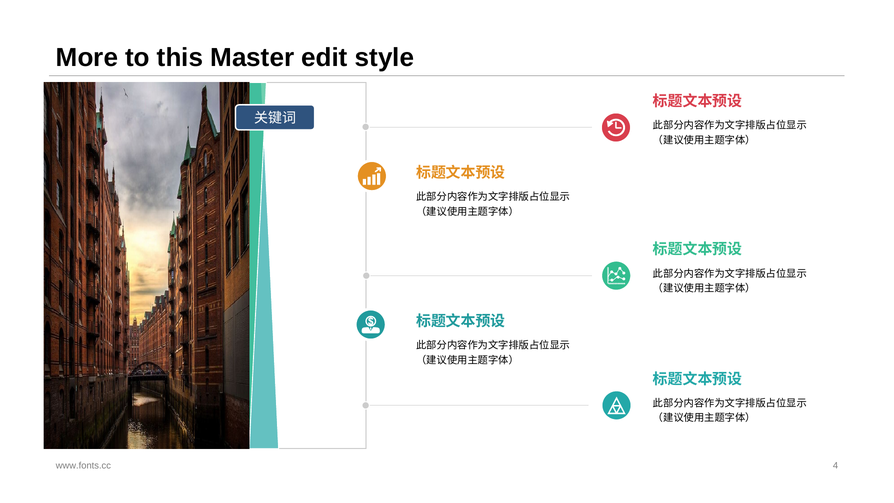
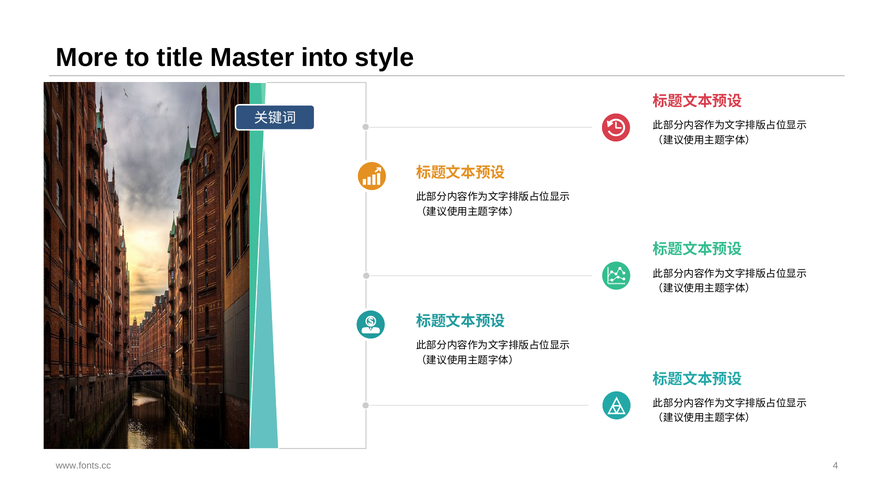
this: this -> title
edit: edit -> into
